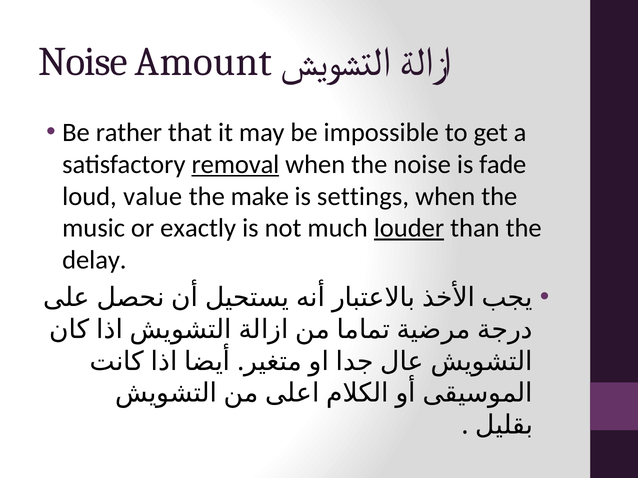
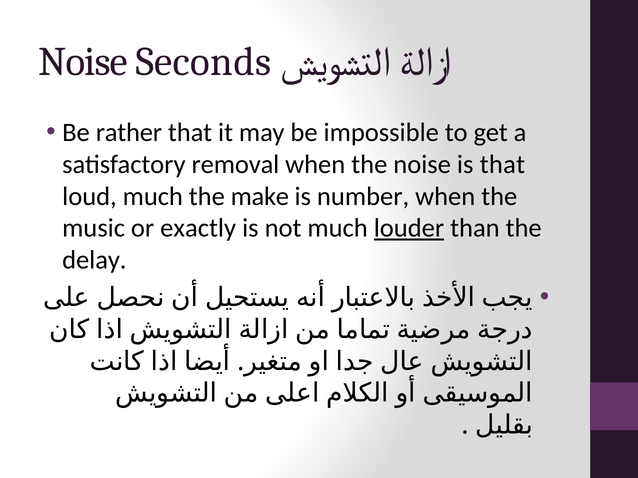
Amount: Amount -> Seconds
removal underline: present -> none
is fade: fade -> that
loud value: value -> much
settings: settings -> number
